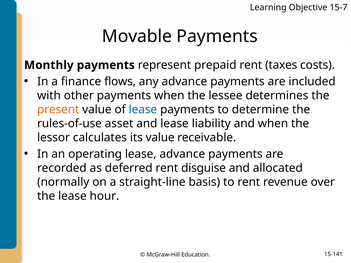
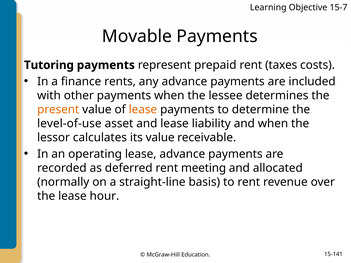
Monthly: Monthly -> Tutoring
flows: flows -> rents
lease at (143, 110) colour: blue -> orange
rules-of-use: rules-of-use -> level-of-use
disguise: disguise -> meeting
